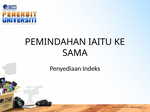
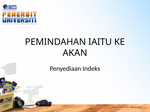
SAMA: SAMA -> AKAN
